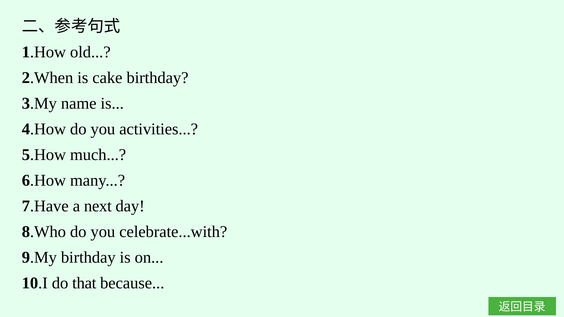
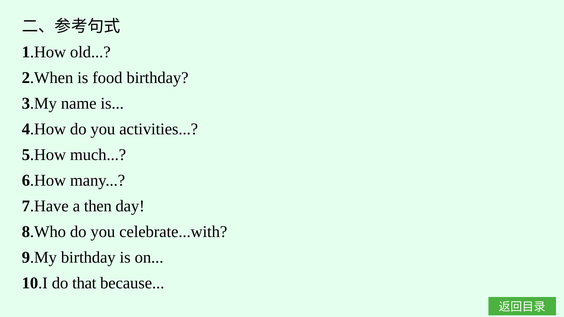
cake: cake -> food
next: next -> then
